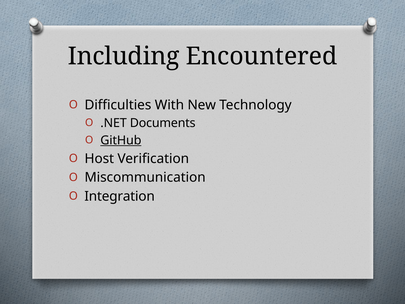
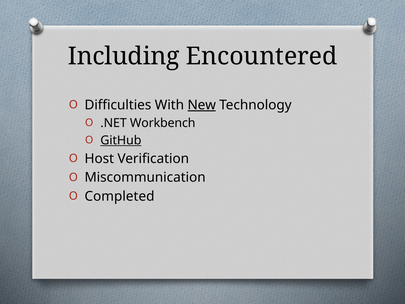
New underline: none -> present
Documents: Documents -> Workbench
Integration: Integration -> Completed
